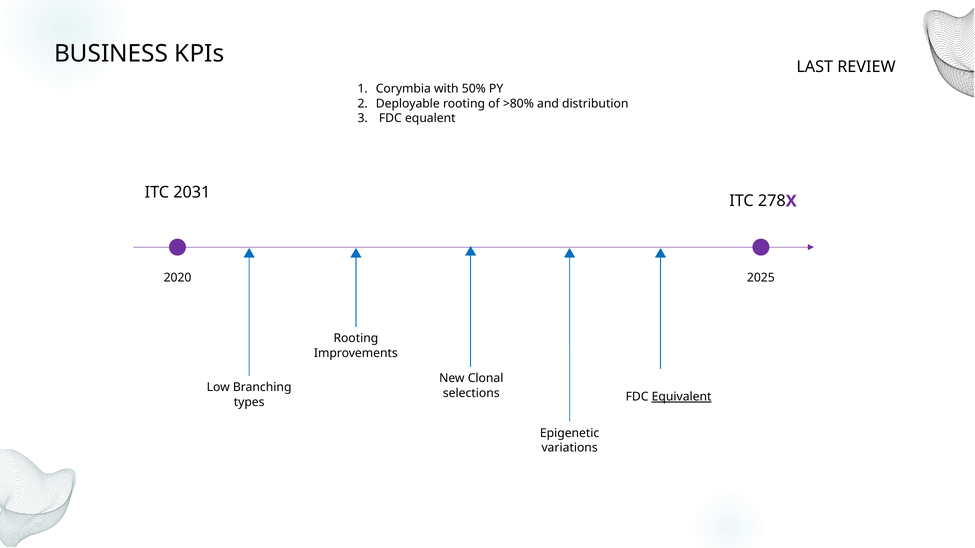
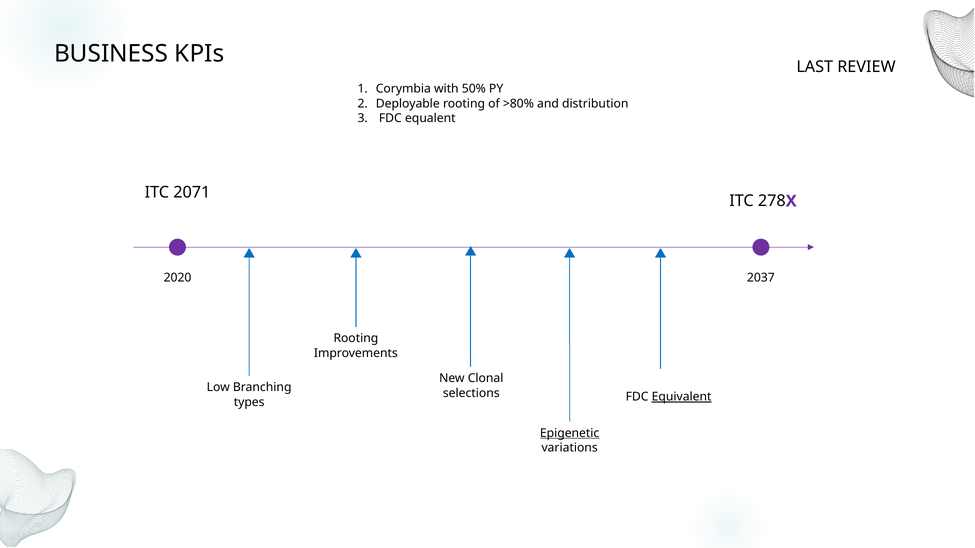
2031: 2031 -> 2071
2025: 2025 -> 2037
Epigenetic underline: none -> present
